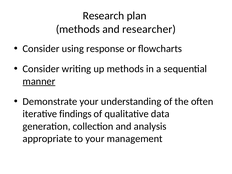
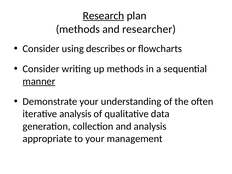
Research underline: none -> present
response: response -> describes
iterative findings: findings -> analysis
